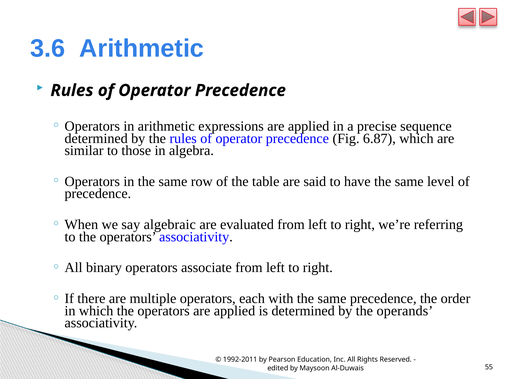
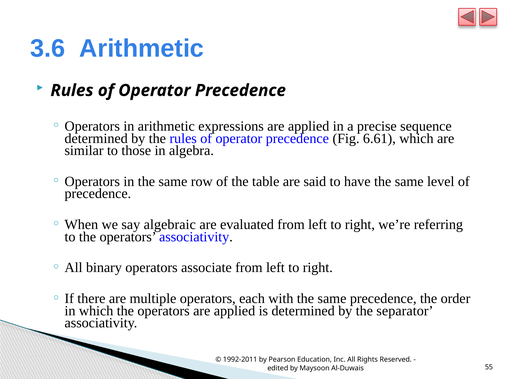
6.87: 6.87 -> 6.61
operands: operands -> separator
